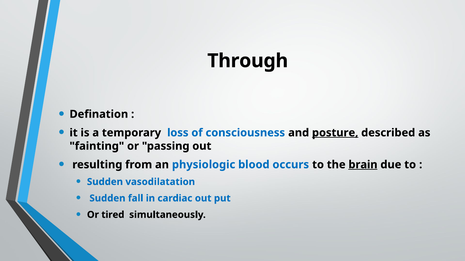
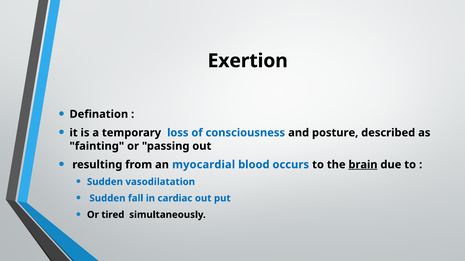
Through: Through -> Exertion
posture underline: present -> none
physiologic: physiologic -> myocardial
